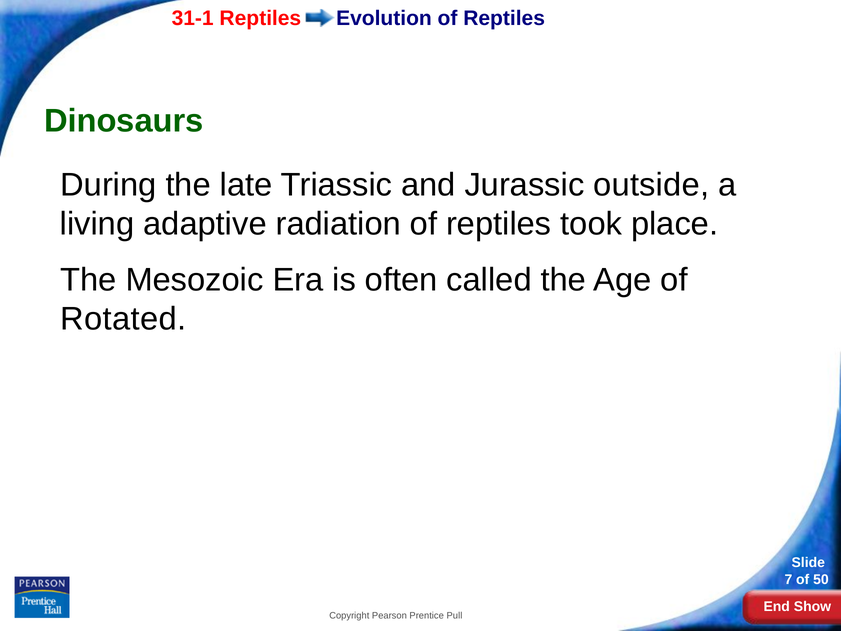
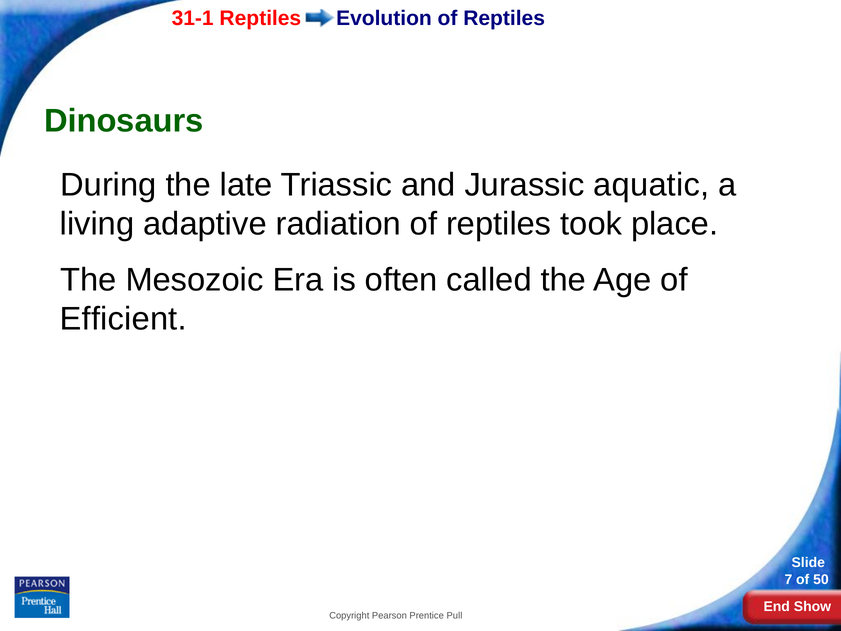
outside: outside -> aquatic
Rotated: Rotated -> Efficient
